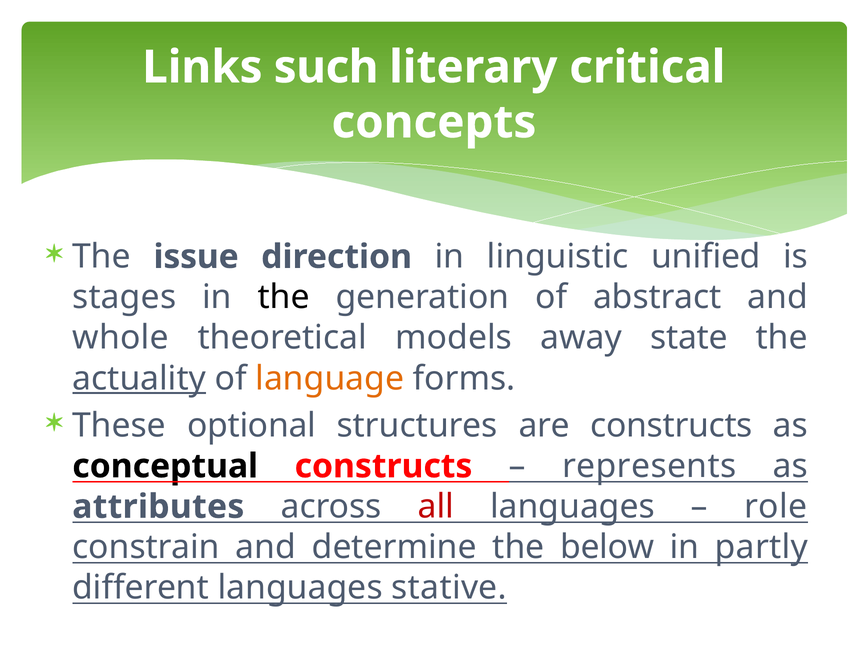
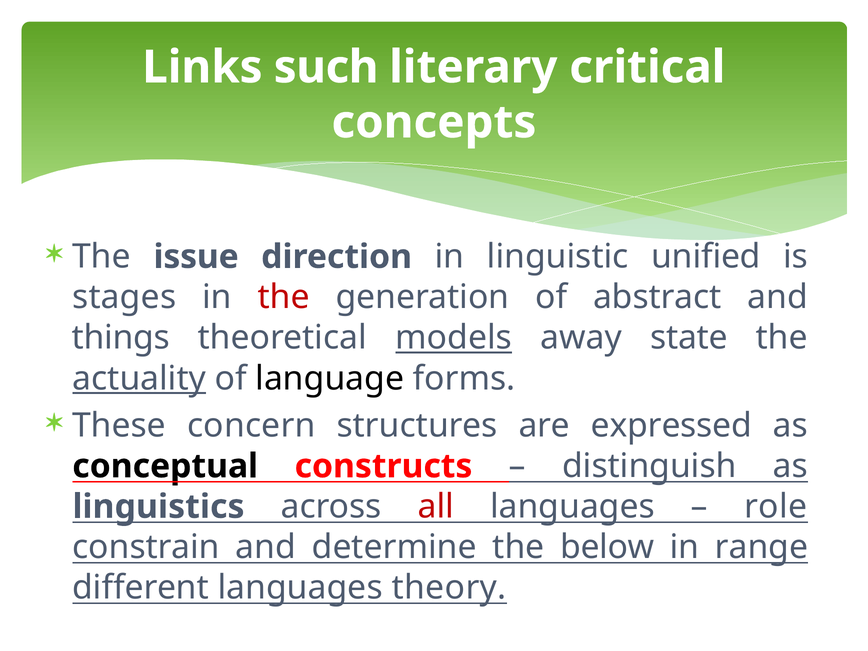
the at (284, 297) colour: black -> red
whole: whole -> things
models underline: none -> present
language colour: orange -> black
optional: optional -> concern
are constructs: constructs -> expressed
represents: represents -> distinguish
attributes: attributes -> linguistics
partly: partly -> range
stative: stative -> theory
